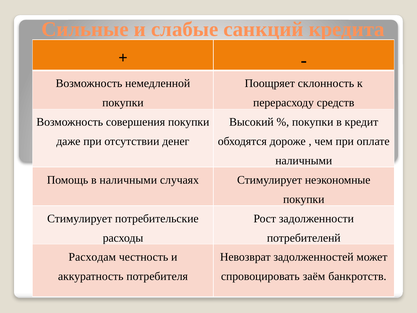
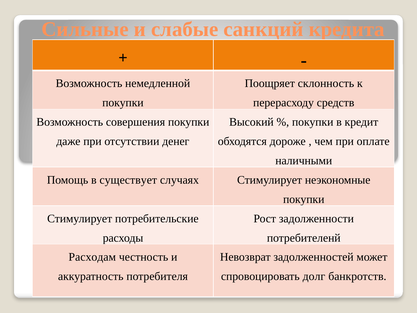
в наличными: наличными -> существует
заём: заём -> долг
